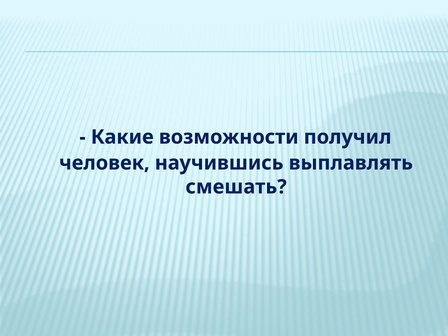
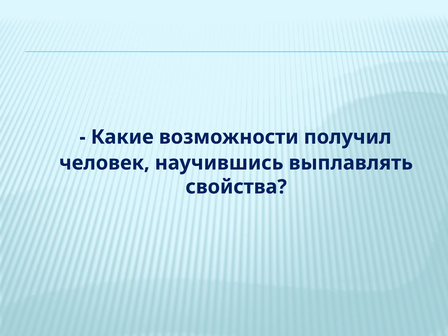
смешать: смешать -> свойства
